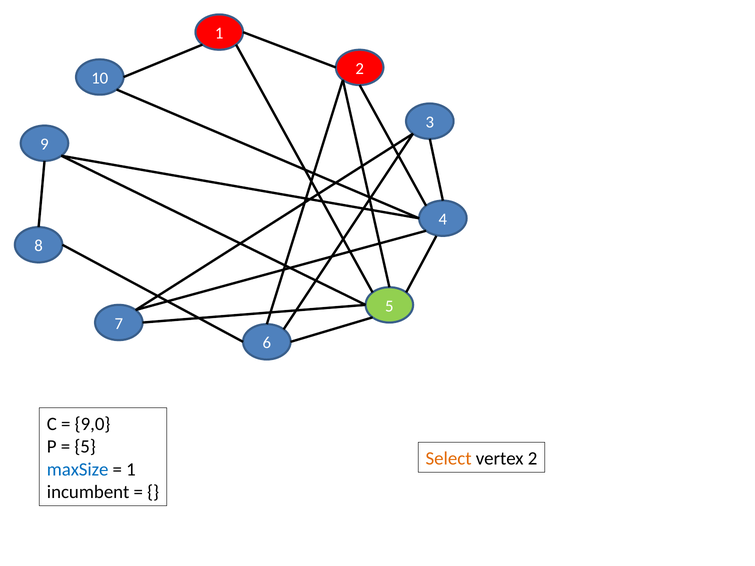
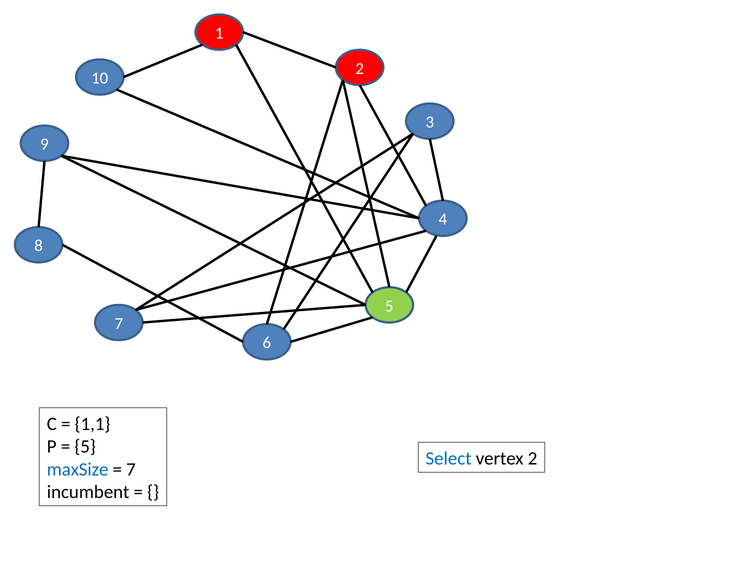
9,0: 9,0 -> 1,1
Select colour: orange -> blue
1 at (131, 470): 1 -> 7
